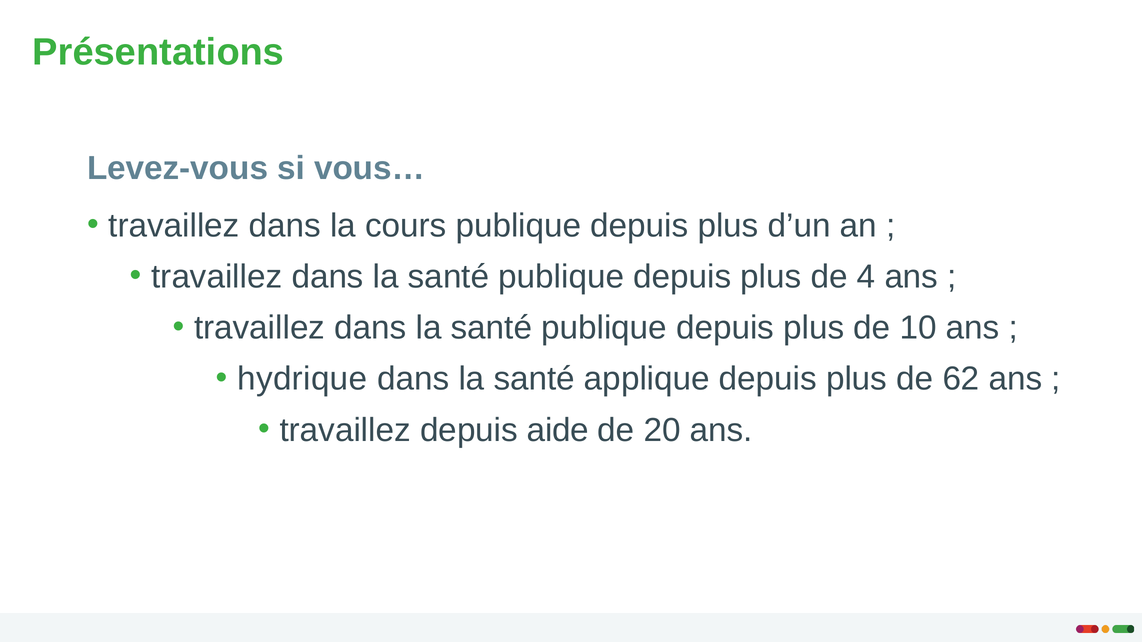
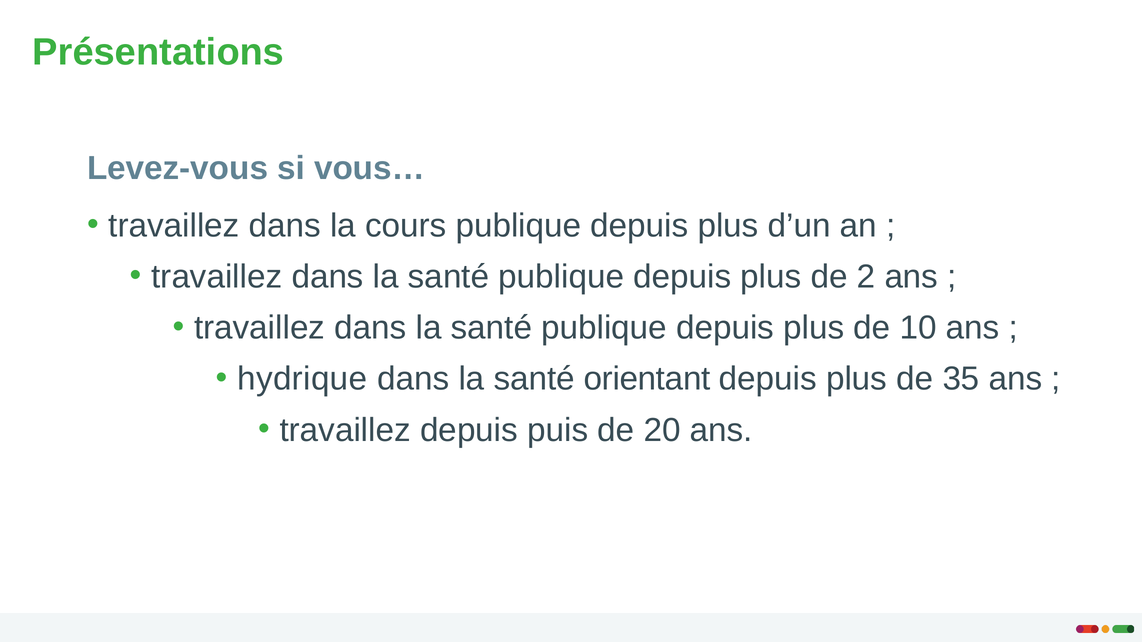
4: 4 -> 2
applique: applique -> orientant
62: 62 -> 35
aide: aide -> puis
